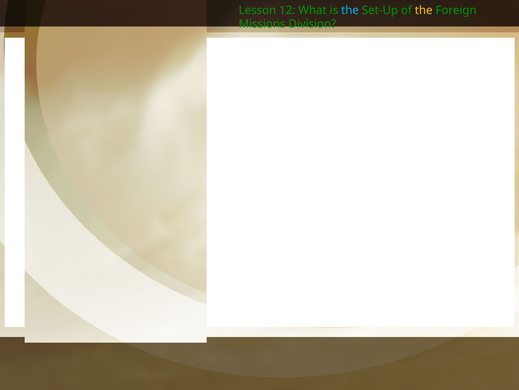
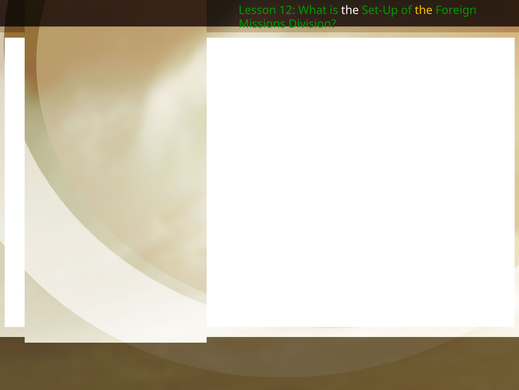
the at (350, 10) colour: light blue -> white
